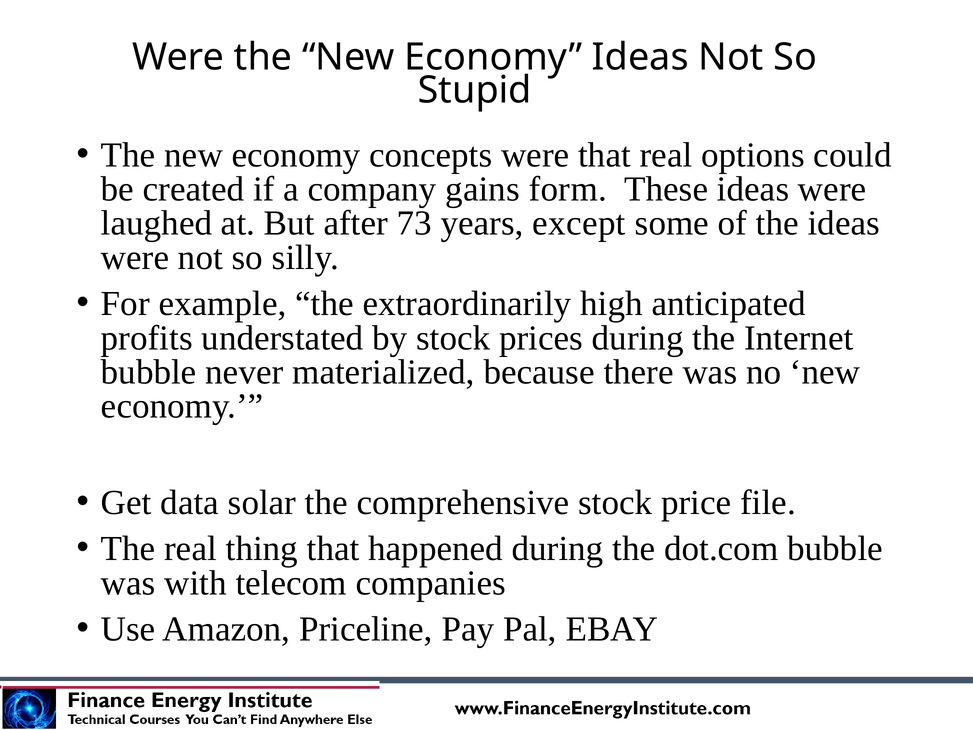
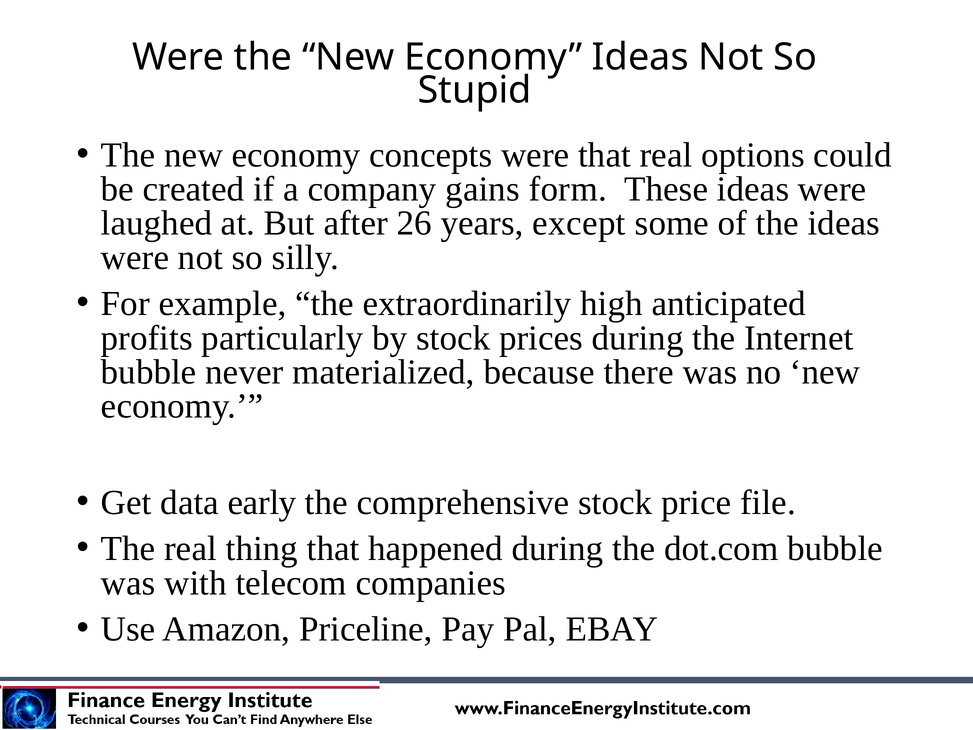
73: 73 -> 26
understated: understated -> particularly
solar: solar -> early
